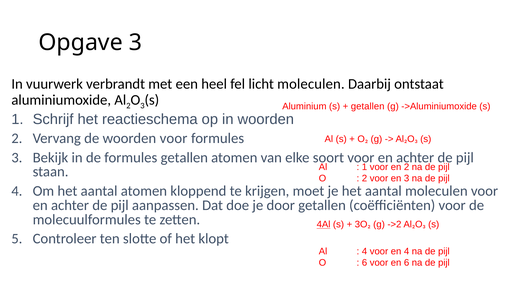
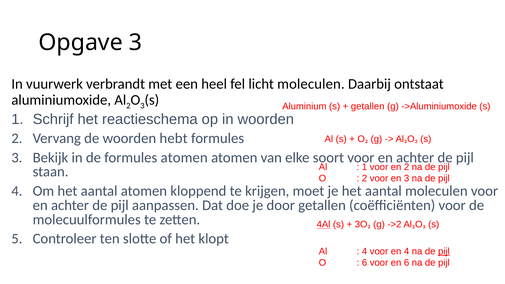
woorden voor: voor -> hebt
formules getallen: getallen -> atomen
pijl at (444, 251) underline: none -> present
